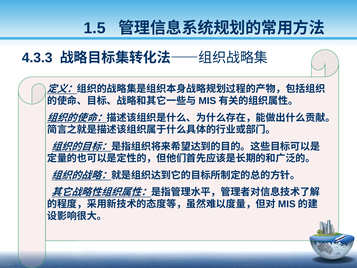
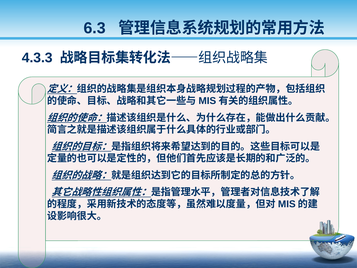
1.5: 1.5 -> 6.3
